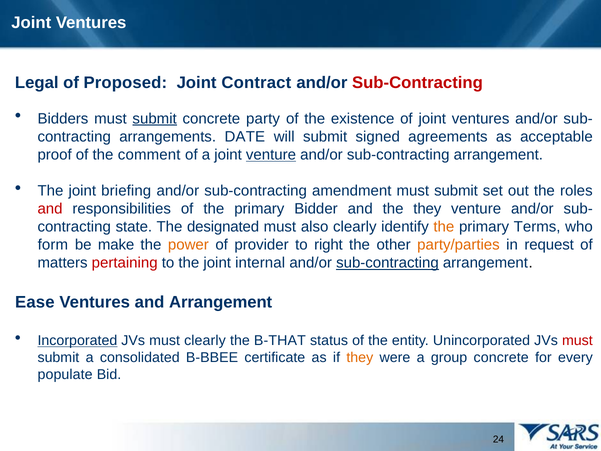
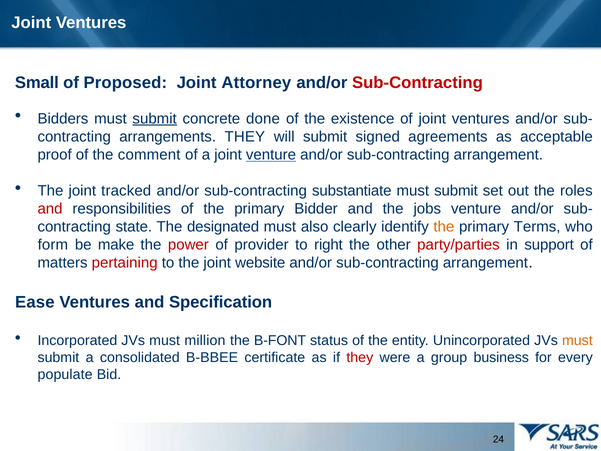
Legal: Legal -> Small
Contract: Contract -> Attorney
party: party -> done
arrangements DATE: DATE -> THEY
briefing: briefing -> tracked
amendment: amendment -> substantiate
the they: they -> jobs
power colour: orange -> red
party/parties colour: orange -> red
request: request -> support
internal: internal -> website
sub-contracting at (387, 263) underline: present -> none
and Arrangement: Arrangement -> Specification
Incorporated underline: present -> none
must clearly: clearly -> million
B-THAT: B-THAT -> B-FONT
must at (577, 340) colour: red -> orange
they at (360, 358) colour: orange -> red
group concrete: concrete -> business
